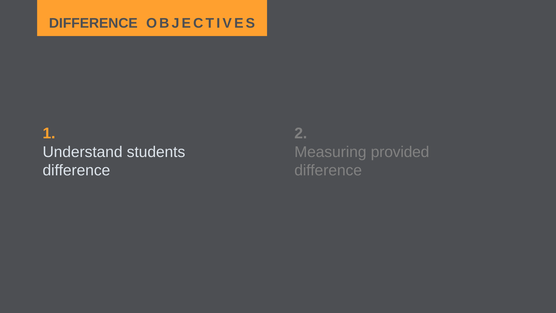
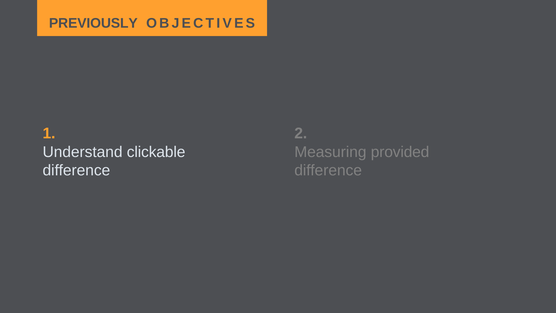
DIFFERENCE at (93, 23): DIFFERENCE -> PREVIOUSLY
students: students -> clickable
